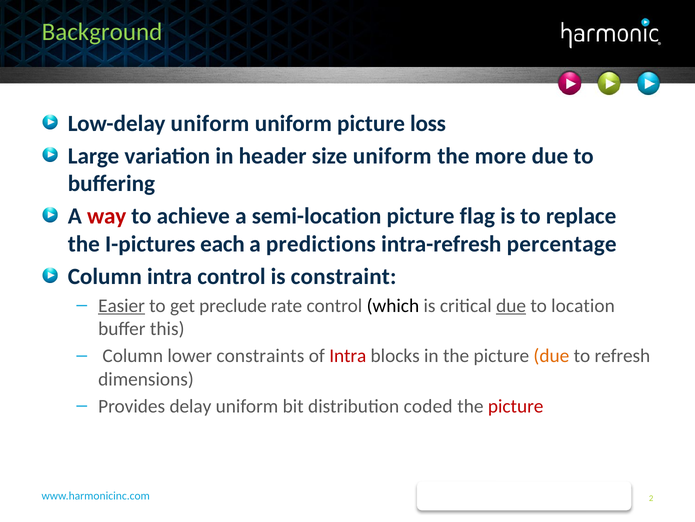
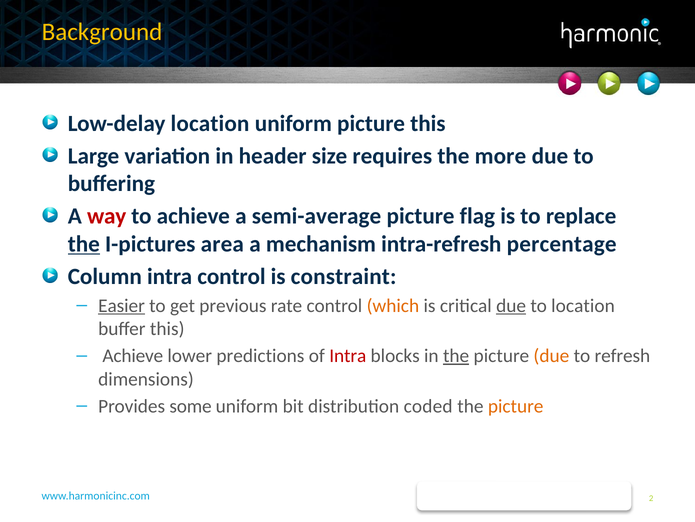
Background colour: light green -> yellow
Low-delay uniform: uniform -> location
picture loss: loss -> this
size uniform: uniform -> requires
semi-location: semi-location -> semi-average
the at (84, 244) underline: none -> present
each: each -> area
predictions: predictions -> mechanism
preclude: preclude -> previous
which colour: black -> orange
Column at (133, 355): Column -> Achieve
constraints: constraints -> predictions
the at (456, 355) underline: none -> present
delay: delay -> some
picture at (516, 406) colour: red -> orange
